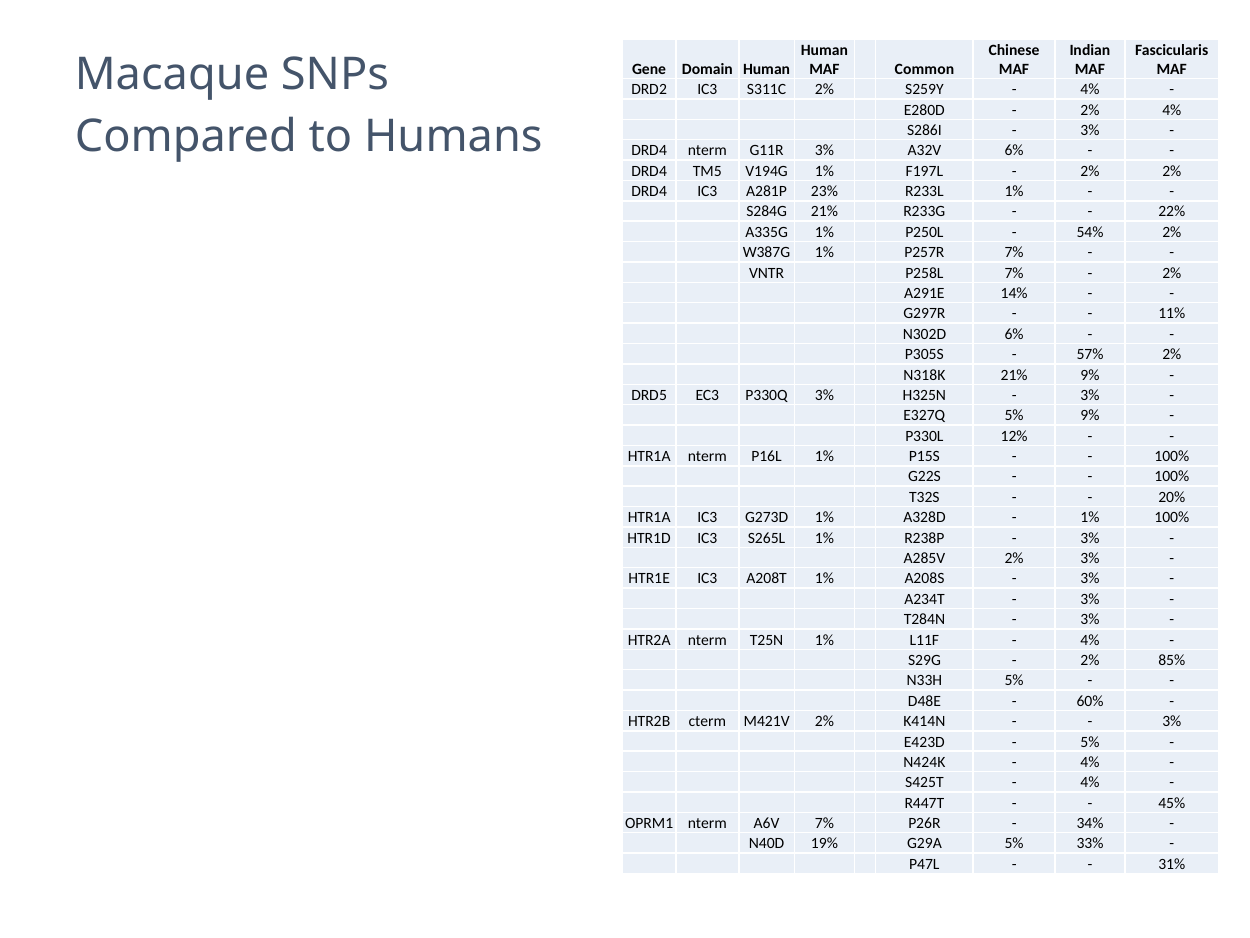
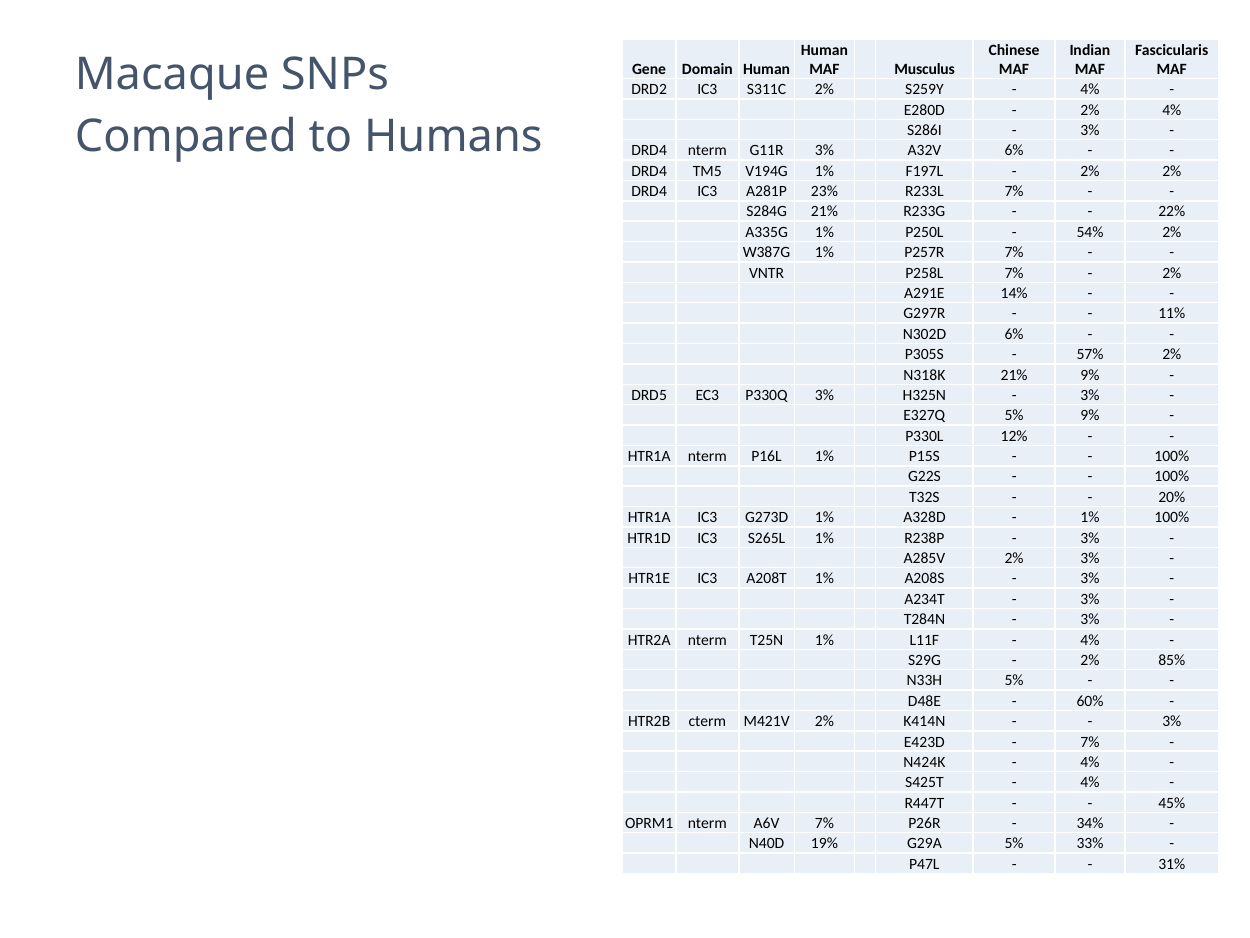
Common: Common -> Musculus
R233L 1%: 1% -> 7%
5% at (1090, 741): 5% -> 7%
